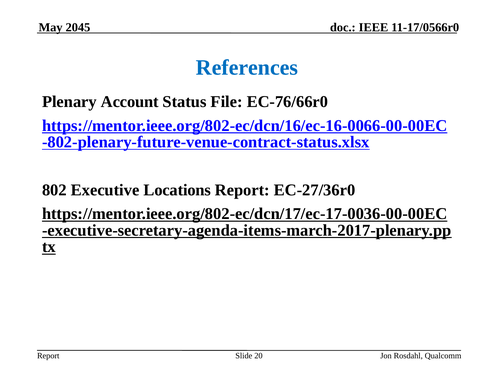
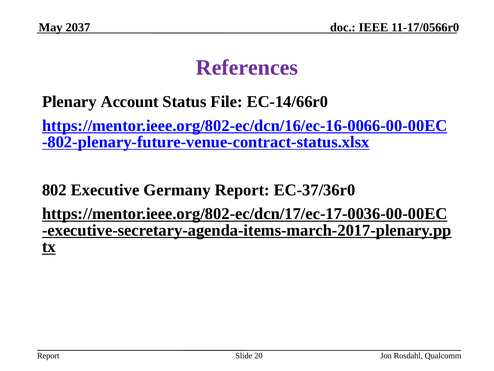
2045: 2045 -> 2037
References colour: blue -> purple
EC-76/66r0: EC-76/66r0 -> EC-14/66r0
Locations: Locations -> Germany
EC-27/36r0: EC-27/36r0 -> EC-37/36r0
